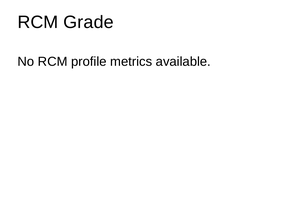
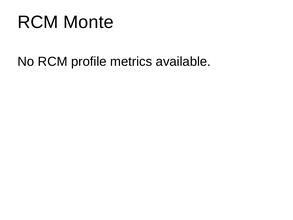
Grade: Grade -> Monte
